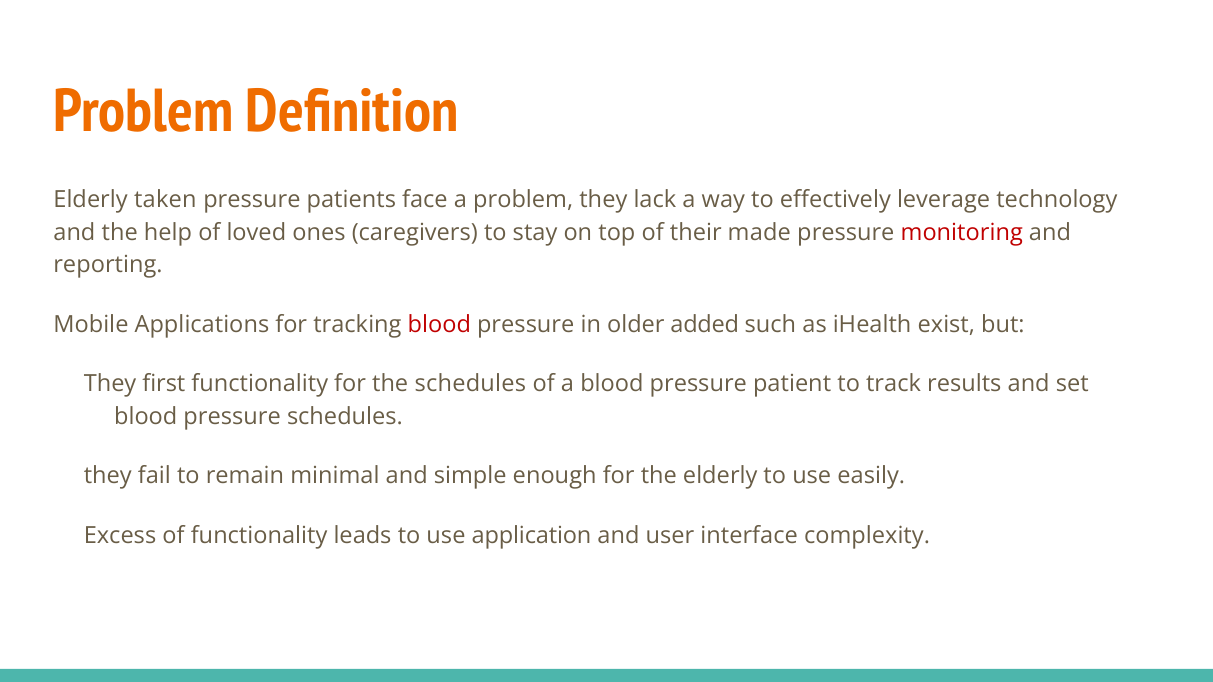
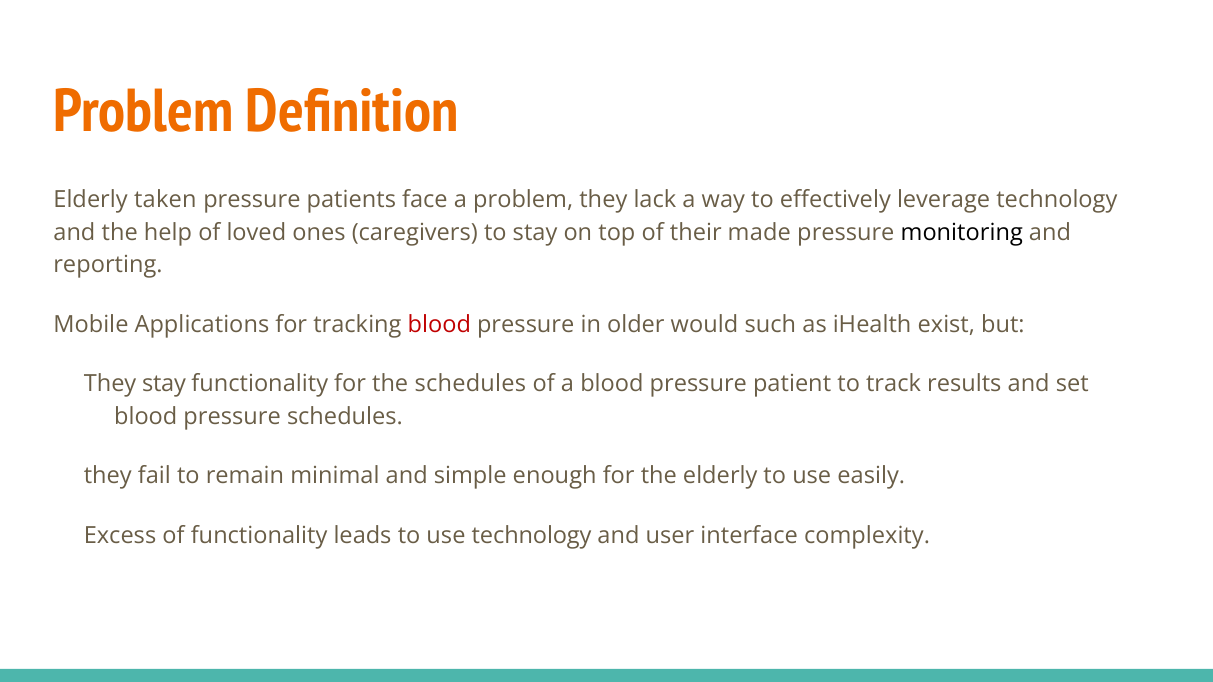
monitoring colour: red -> black
added: added -> would
They first: first -> stay
use application: application -> technology
